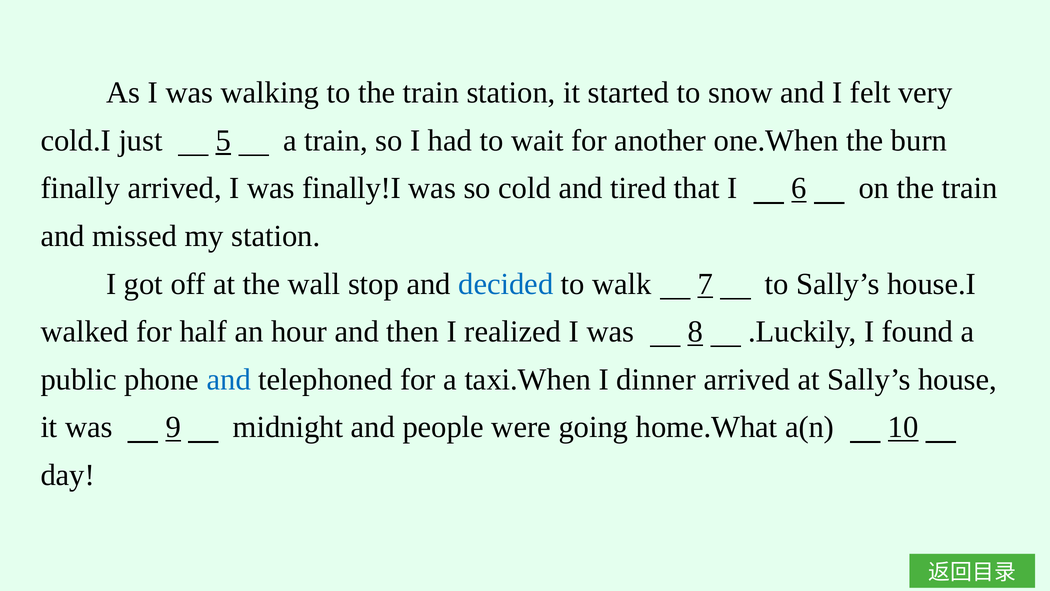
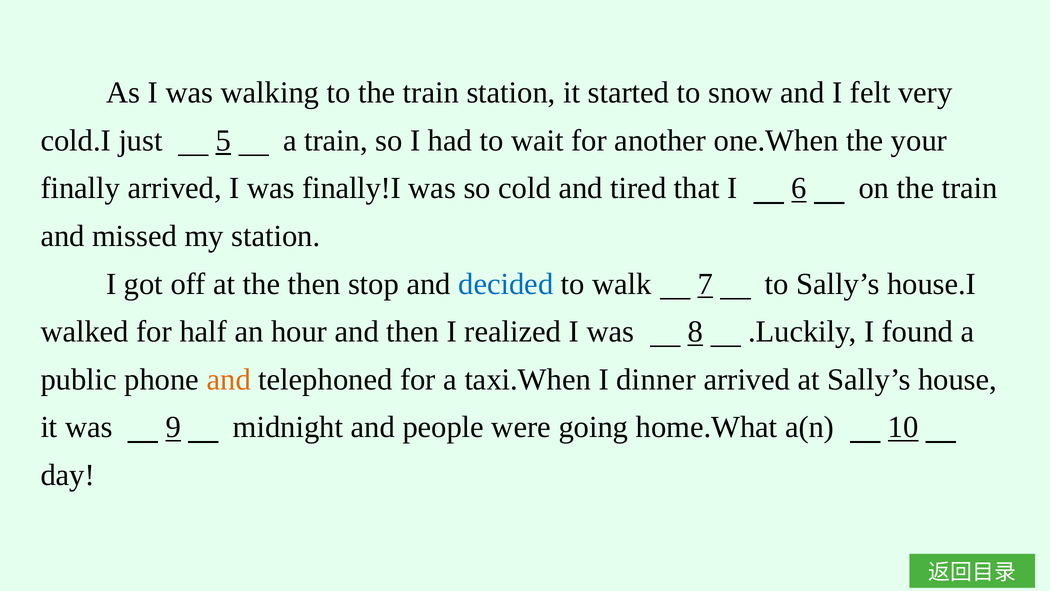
burn: burn -> your
the wall: wall -> then
and at (229, 379) colour: blue -> orange
